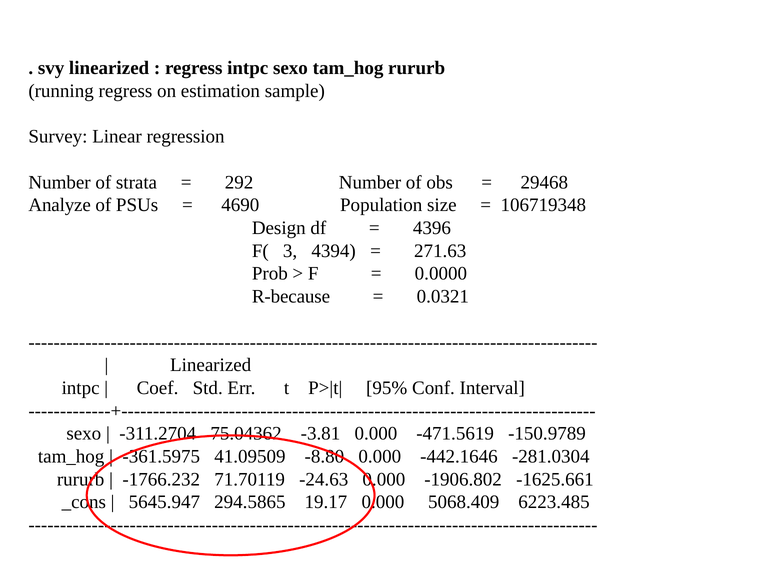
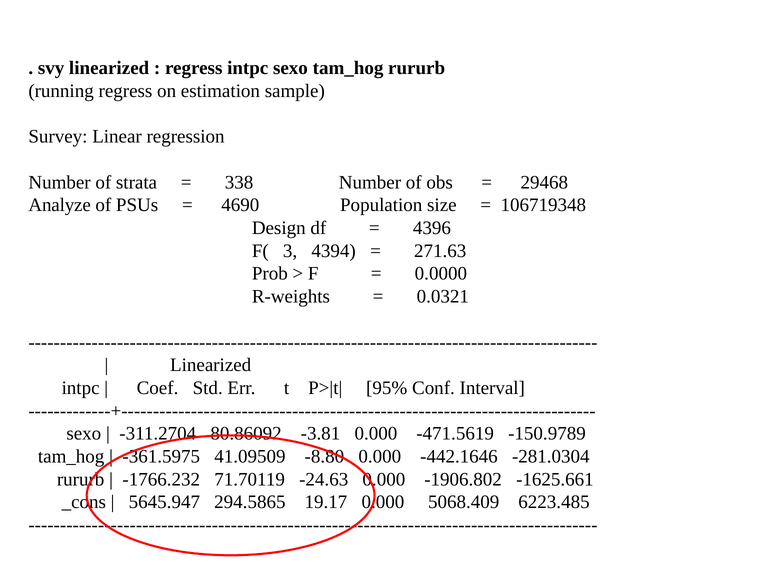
292: 292 -> 338
R-because: R-because -> R-weights
75.04362: 75.04362 -> 80.86092
